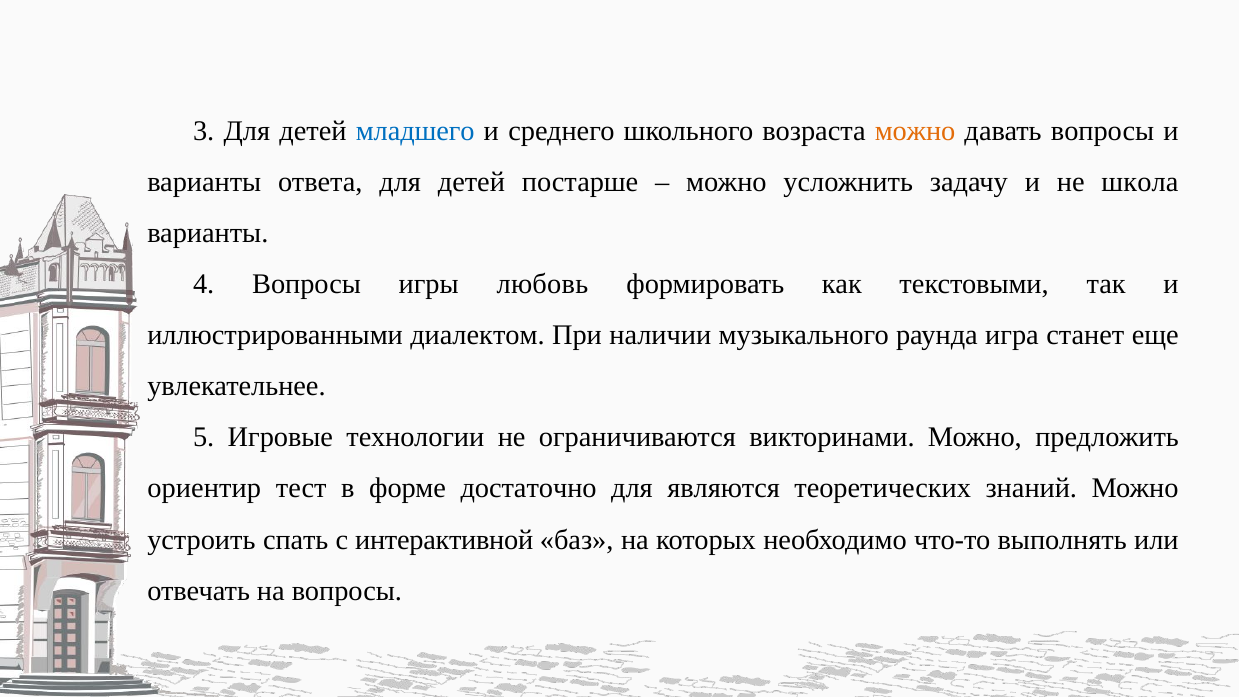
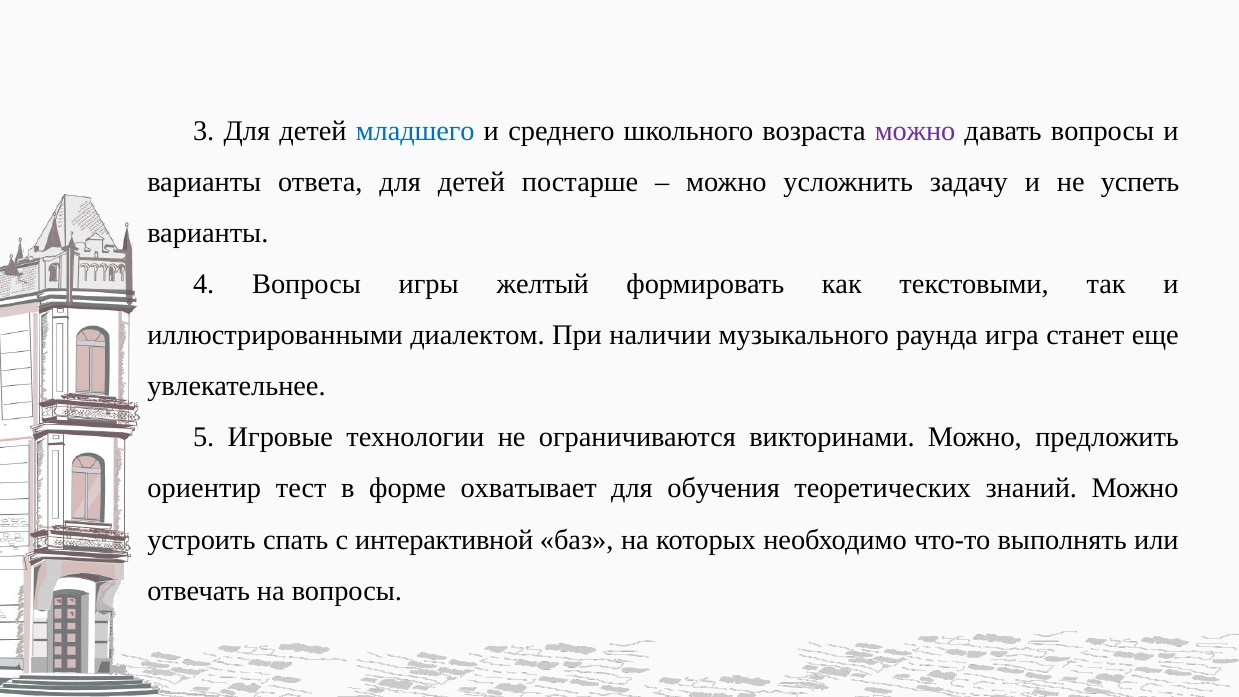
можно at (915, 131) colour: orange -> purple
школа: школа -> успеть
любовь: любовь -> желтый
достаточно: достаточно -> охватывает
являются: являются -> обучения
